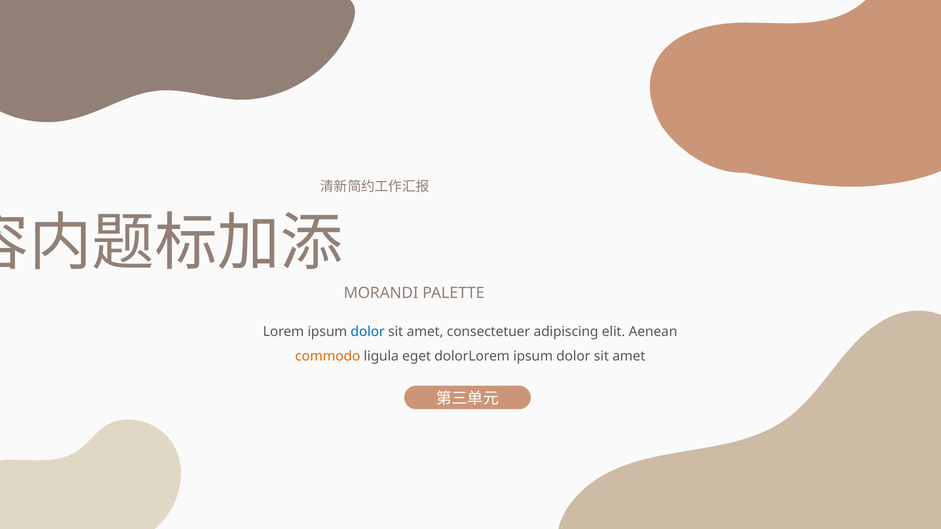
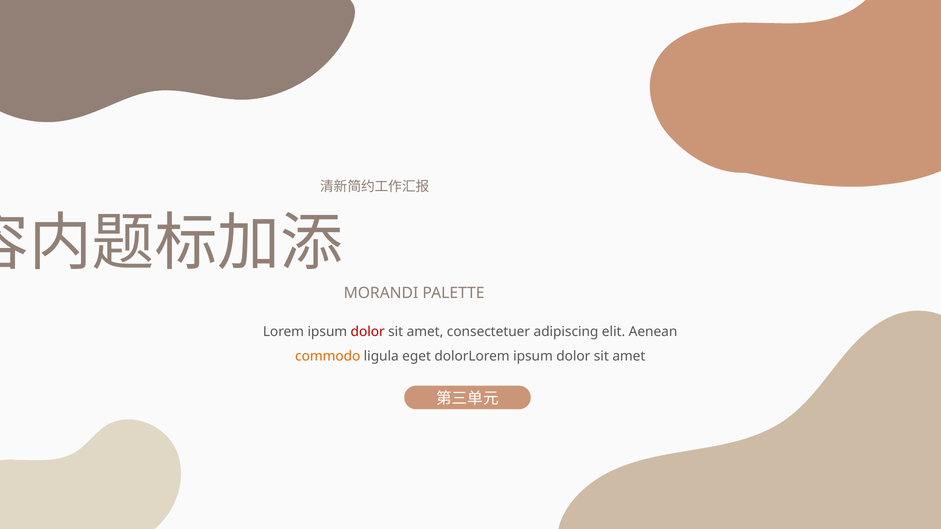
dolor at (368, 332) colour: blue -> red
